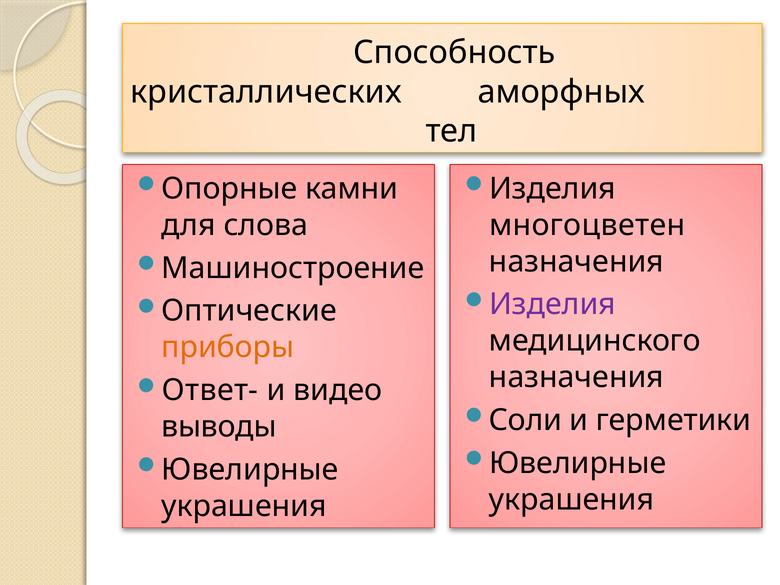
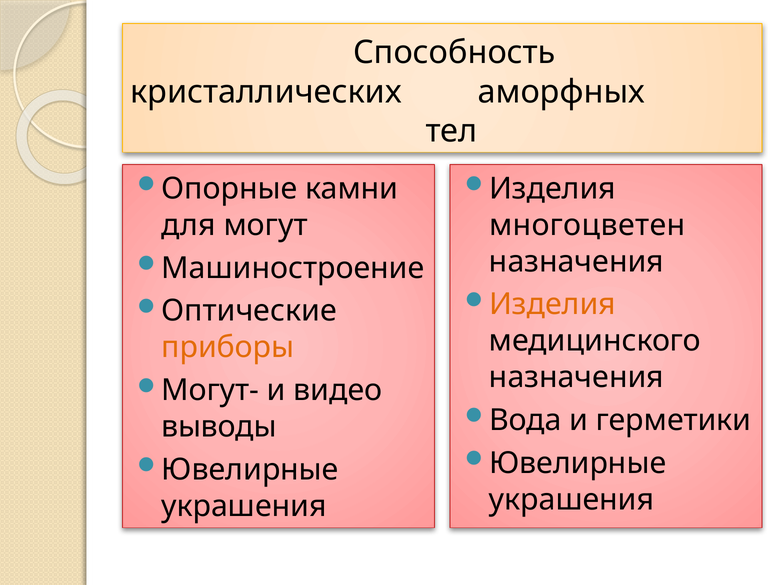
слова: слова -> могут
Изделия at (552, 304) colour: purple -> orange
Ответ-: Ответ- -> Могут-
Соли: Соли -> Вода
